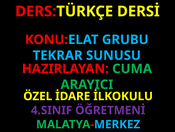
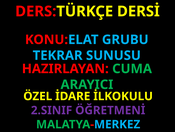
4.SINIF: 4.SINIF -> 2.SINIF
